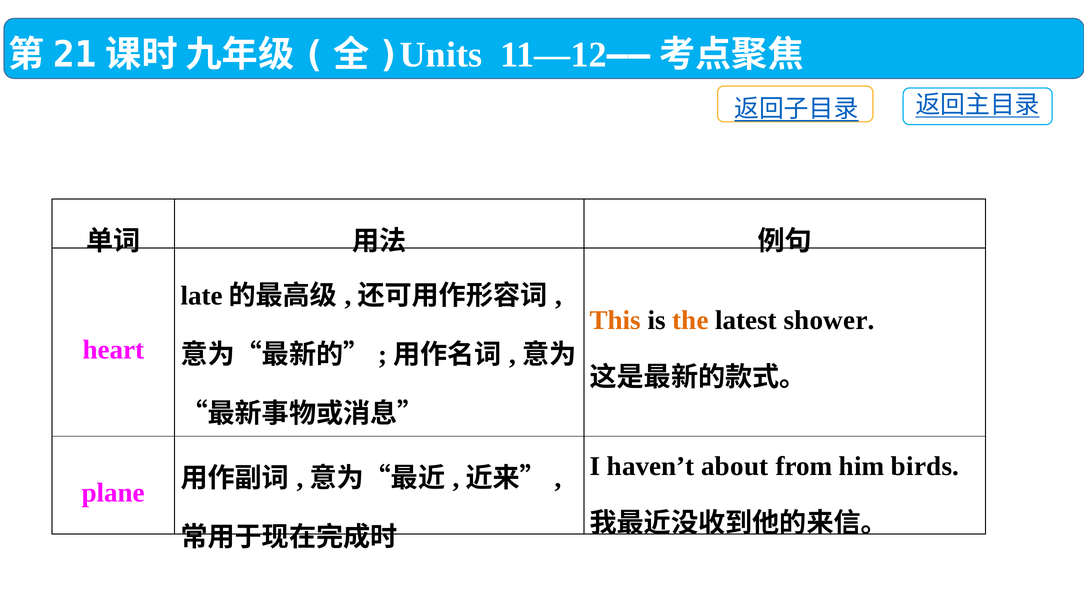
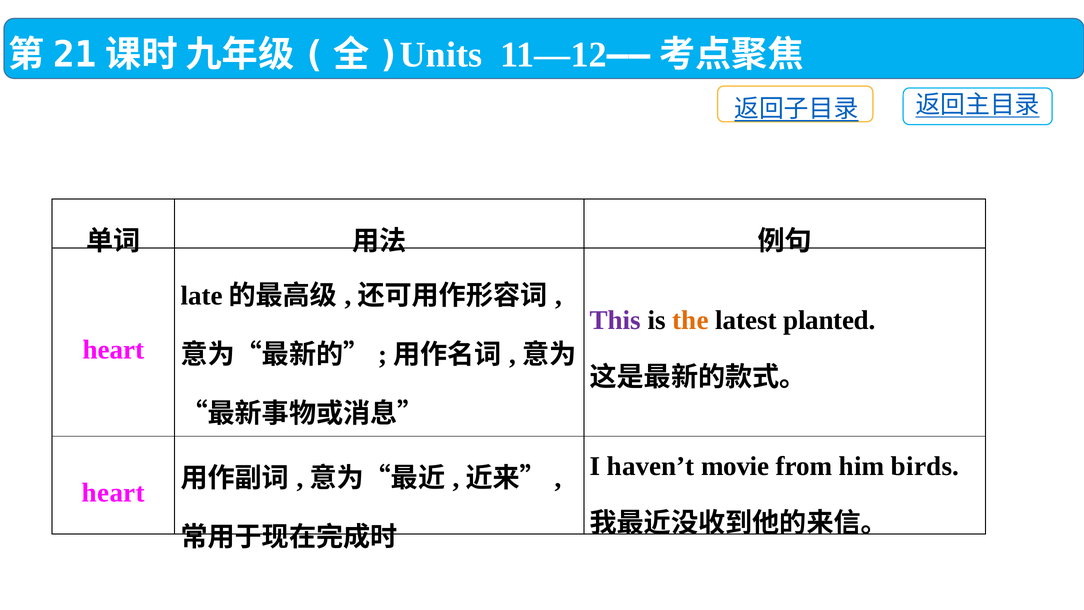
This colour: orange -> purple
shower: shower -> planted
about: about -> movie
plane at (113, 493): plane -> heart
